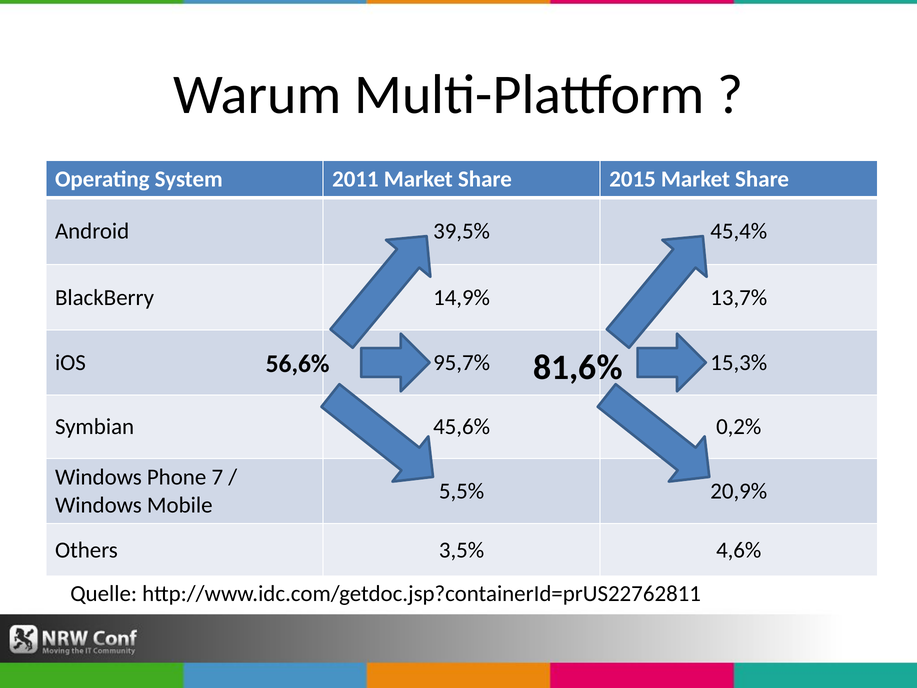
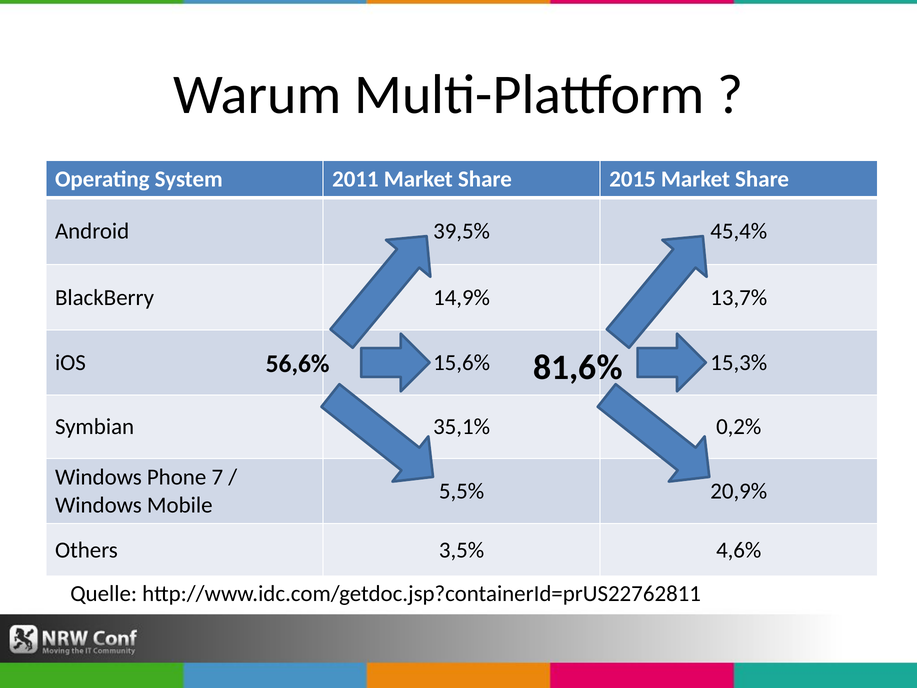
95,7%: 95,7% -> 15,6%
45,6%: 45,6% -> 35,1%
